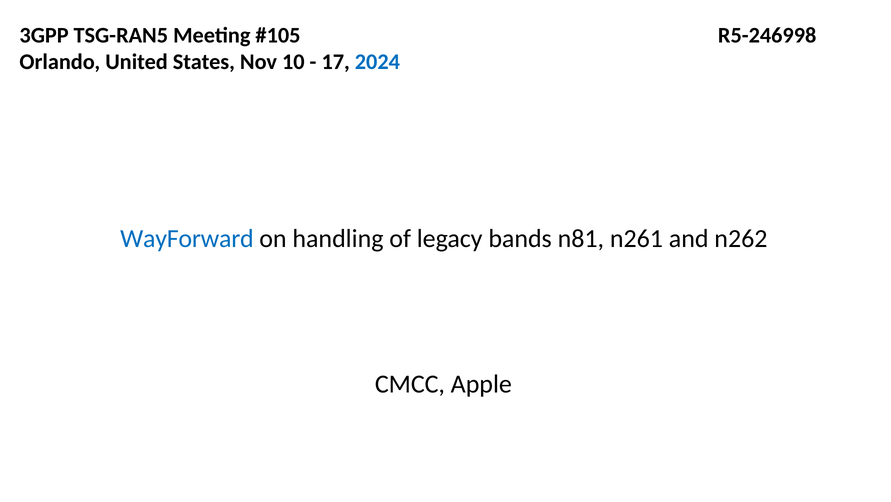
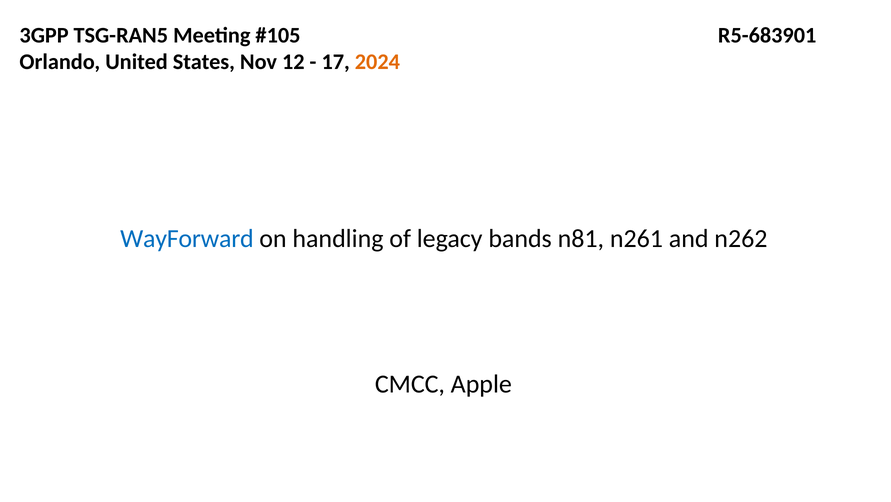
R5-246998: R5-246998 -> R5-683901
10: 10 -> 12
2024 colour: blue -> orange
